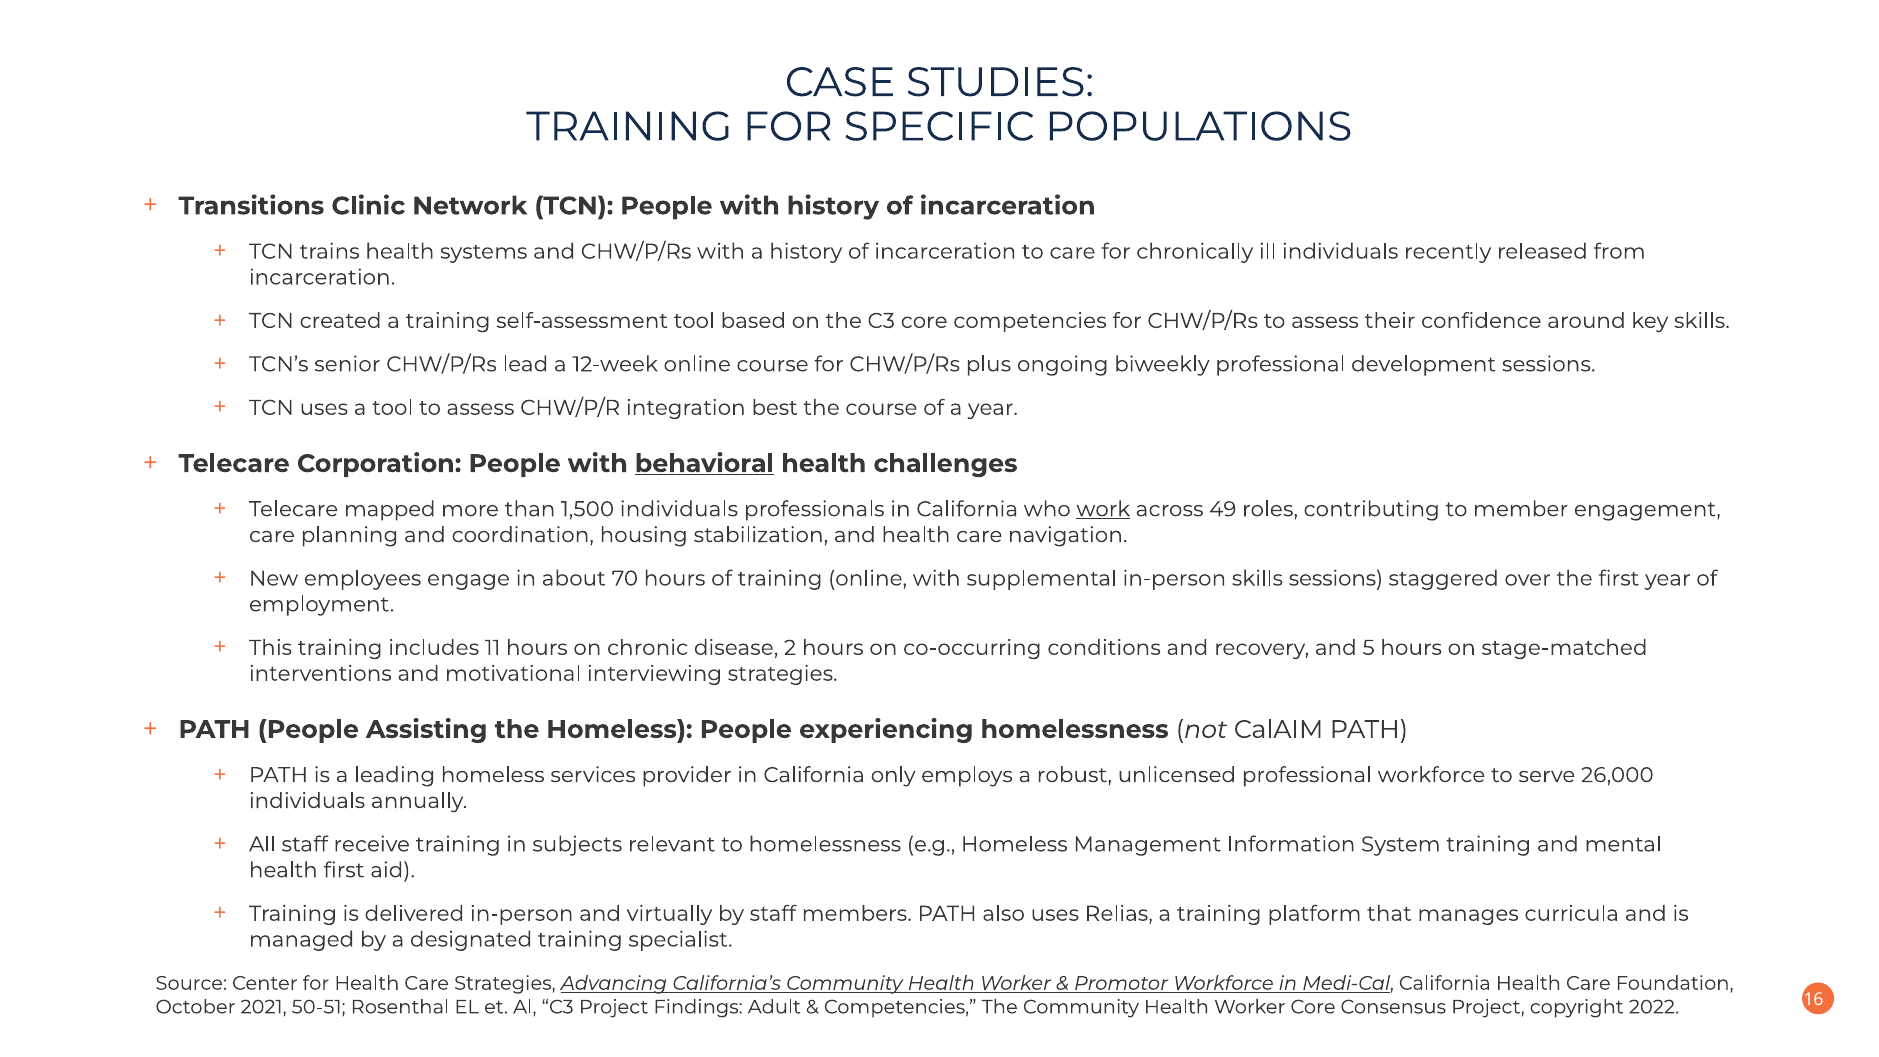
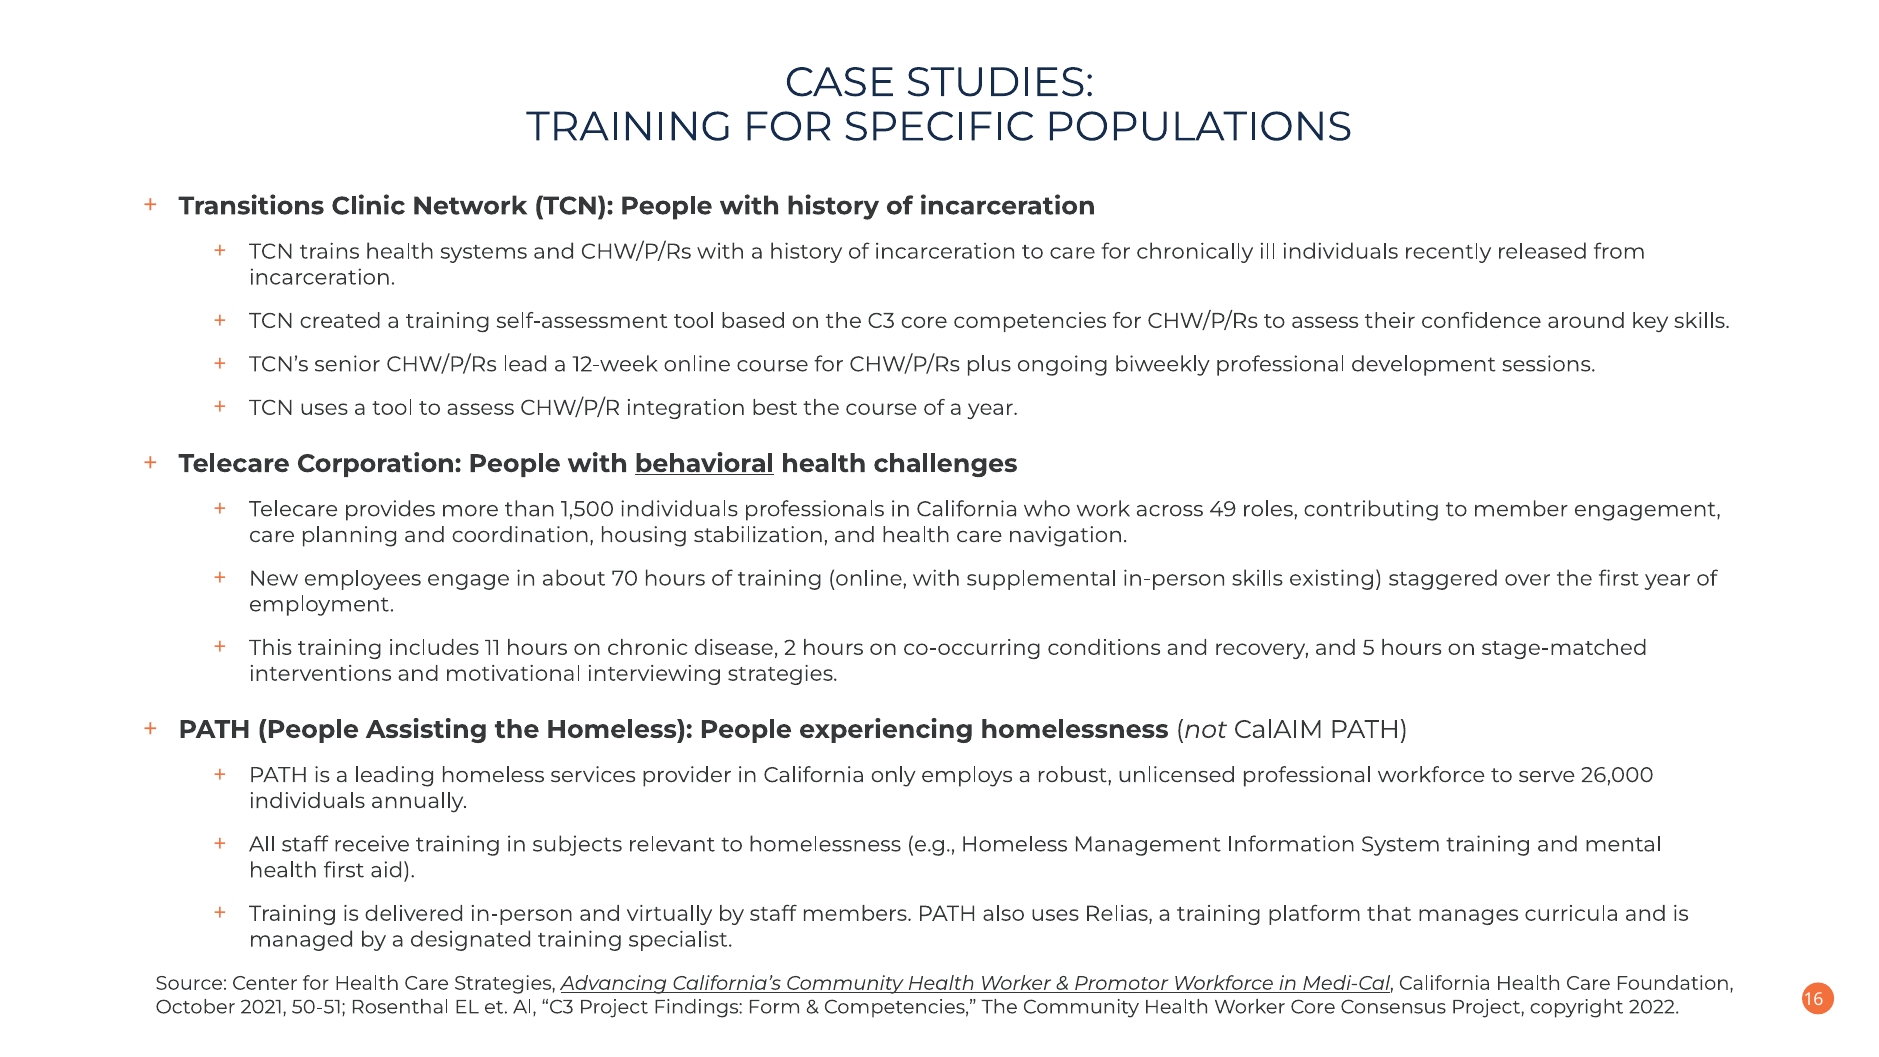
mapped: mapped -> provides
work underline: present -> none
skills sessions: sessions -> existing
Adult: Adult -> Form
